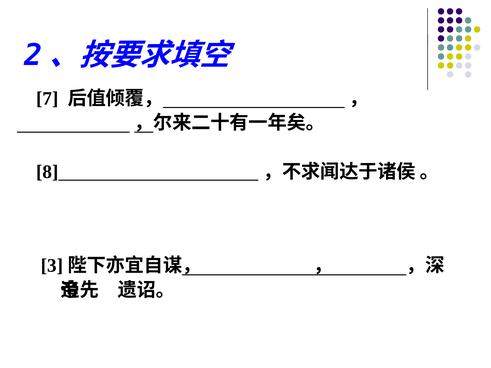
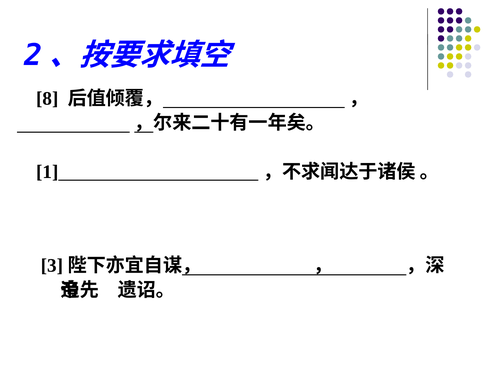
7: 7 -> 8
8: 8 -> 1
